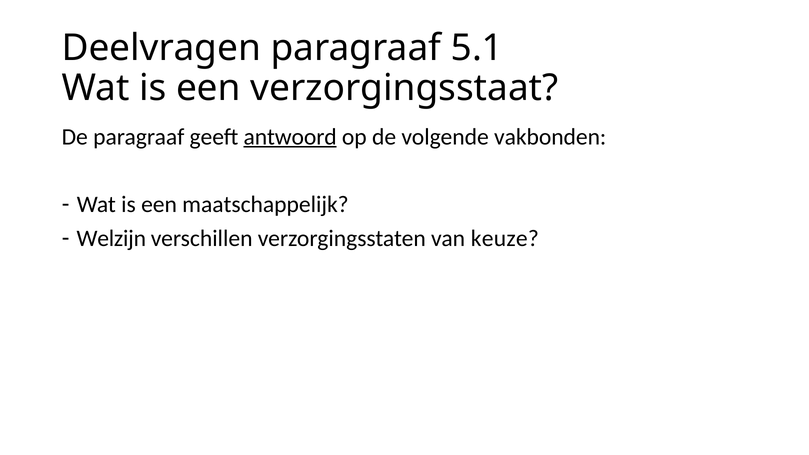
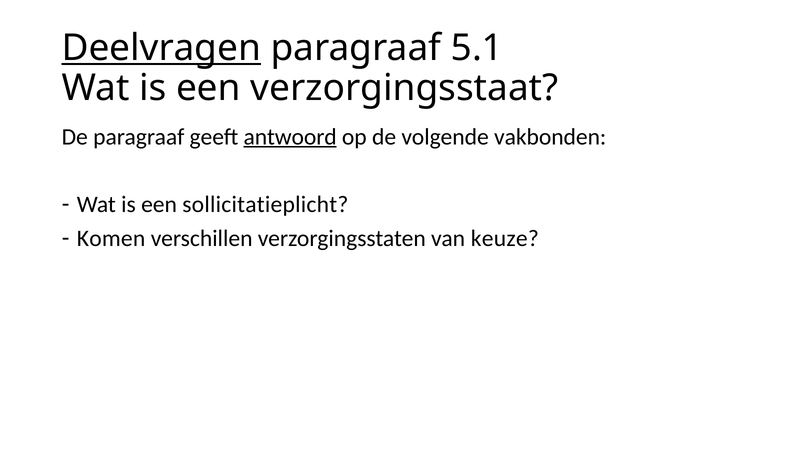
Deelvragen underline: none -> present
maatschappelijk: maatschappelijk -> sollicitatieplicht
Welzijn: Welzijn -> Komen
